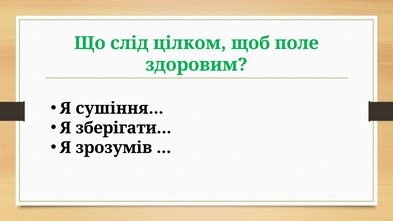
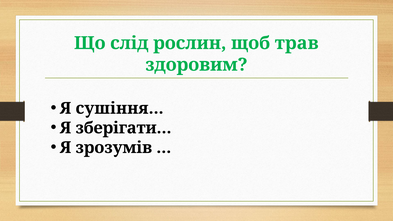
цілком: цілком -> рослин
поле: поле -> трав
